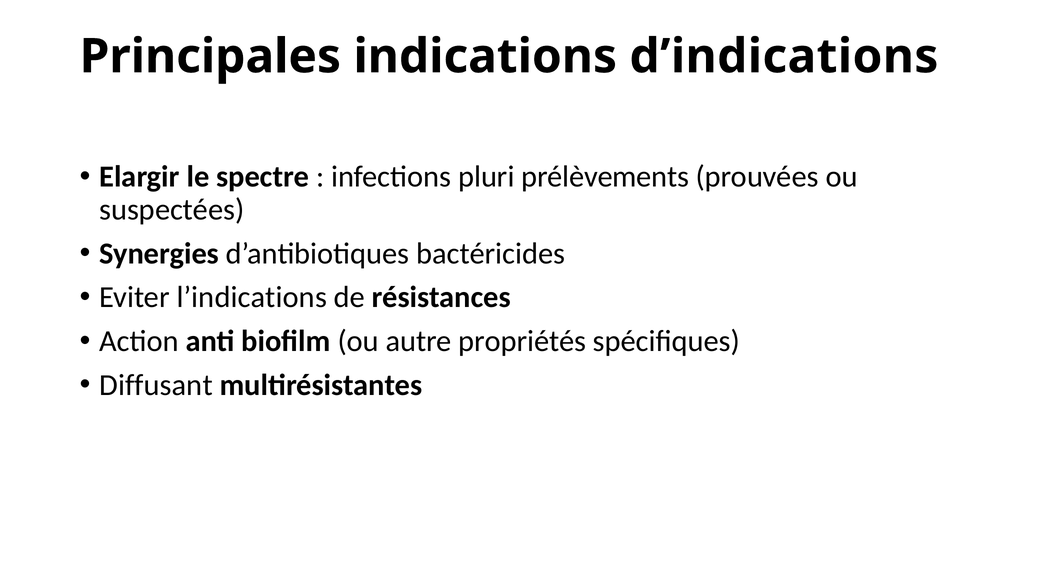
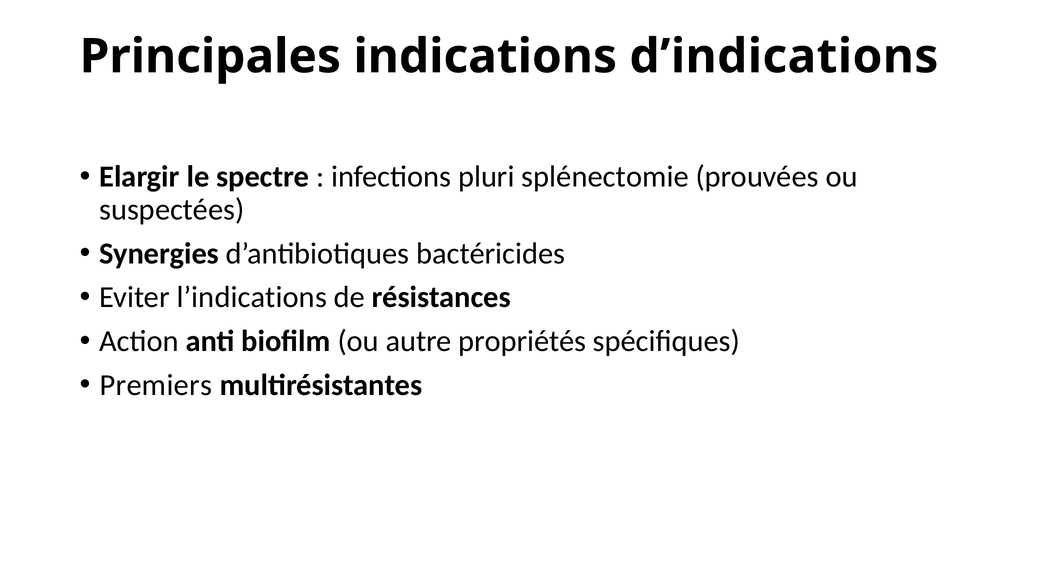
prélèvements: prélèvements -> splénectomie
Diffusant: Diffusant -> Premiers
